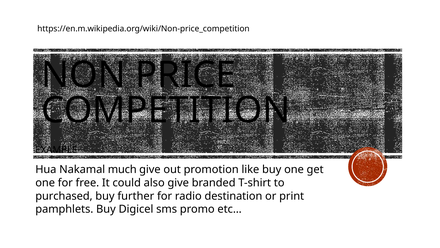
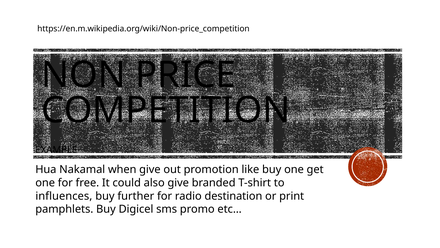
much: much -> when
purchased: purchased -> influences
